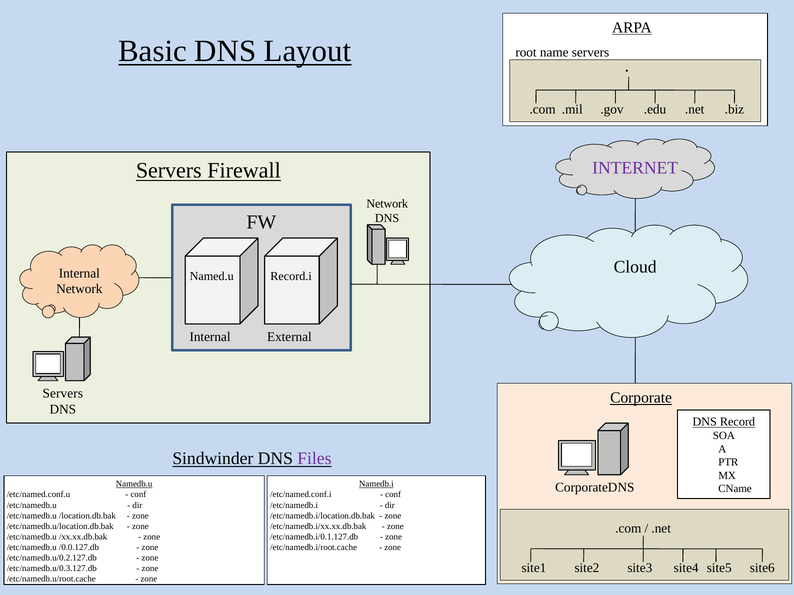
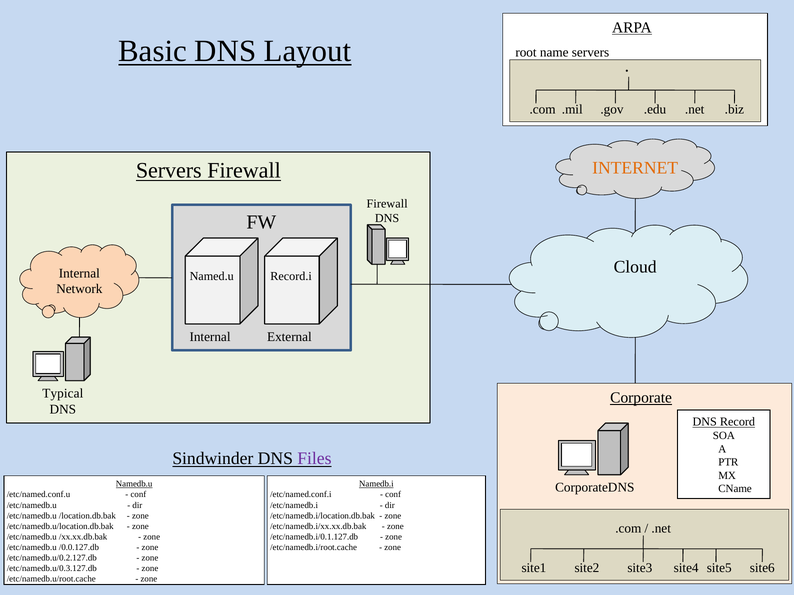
INTERNET colour: purple -> orange
Network at (387, 204): Network -> Firewall
Servers at (63, 394): Servers -> Typical
